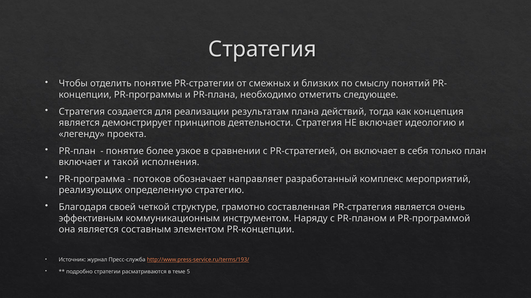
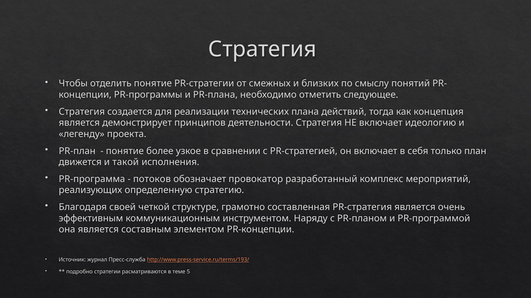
результатам: результатам -> технических
включает at (80, 163): включает -> движется
направляет: направляет -> провокатор
